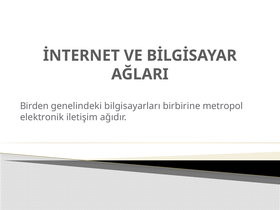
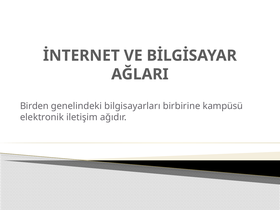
metropol: metropol -> kampüsü
